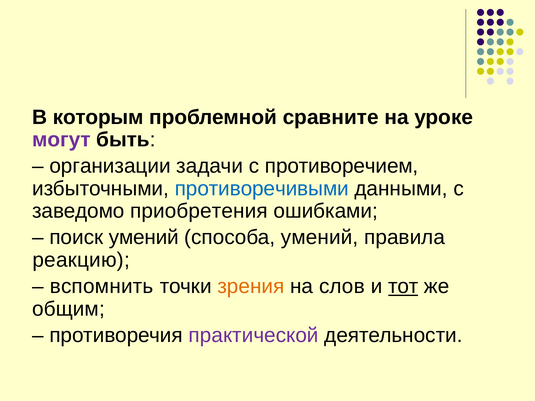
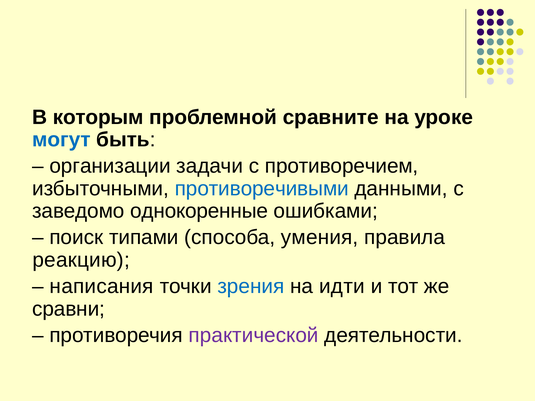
могут colour: purple -> blue
приобретения: приобретения -> однокоренные
поиск умений: умений -> типами
способа умений: умений -> умения
вспомнить: вспомнить -> написания
зрения colour: orange -> blue
слов: слов -> идти
тот underline: present -> none
общим: общим -> сравни
